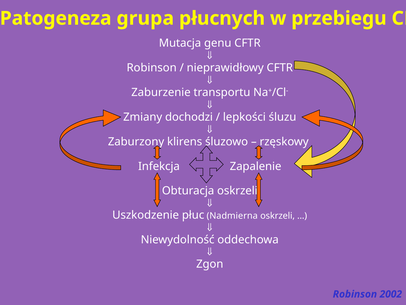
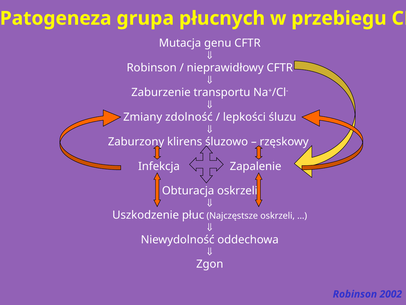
dochodzi: dochodzi -> zdolność
Nadmierna: Nadmierna -> Najczęstsze
